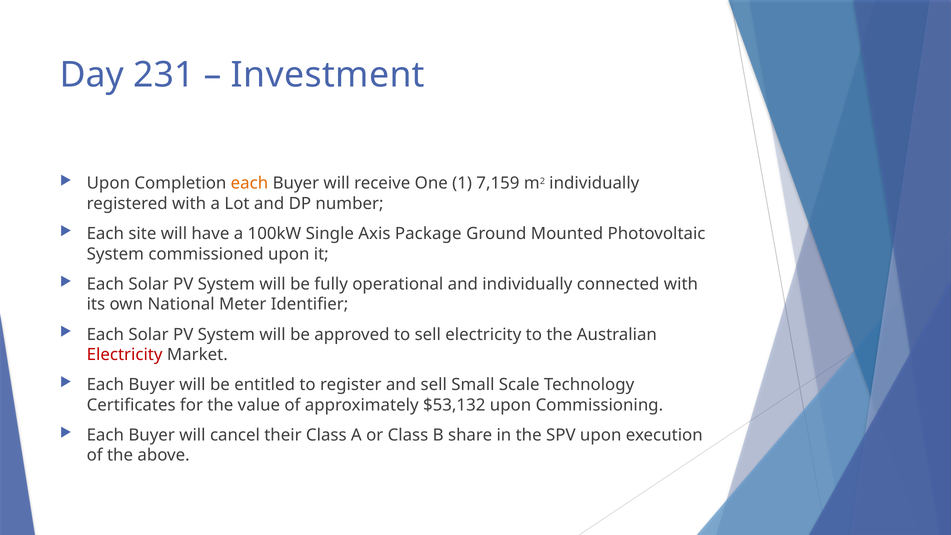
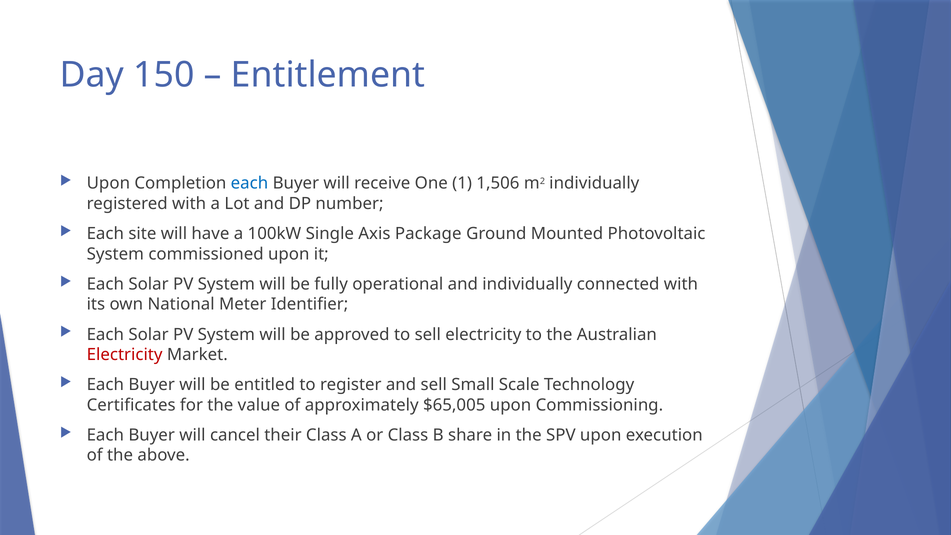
231: 231 -> 150
Investment: Investment -> Entitlement
each at (249, 183) colour: orange -> blue
7,159: 7,159 -> 1,506
$53,132: $53,132 -> $65,005
